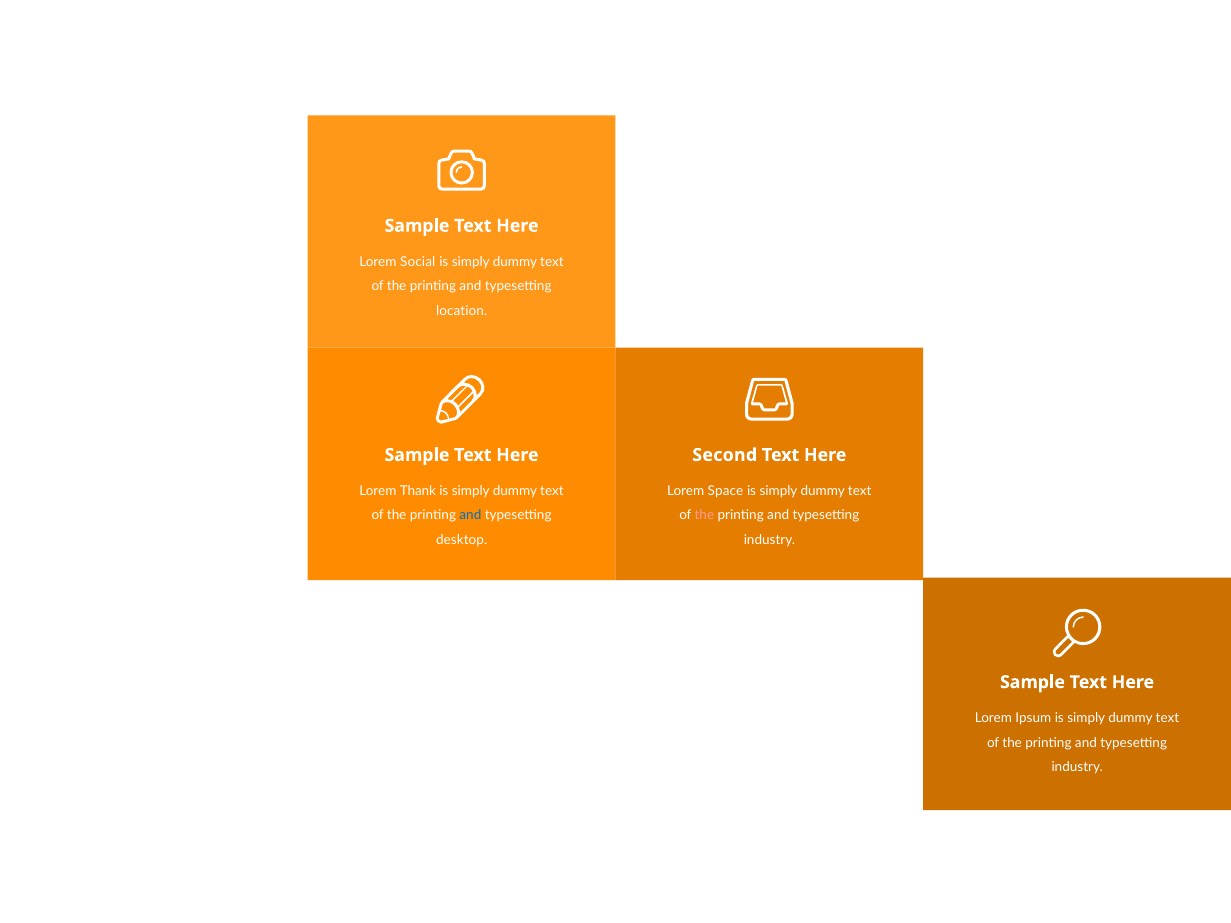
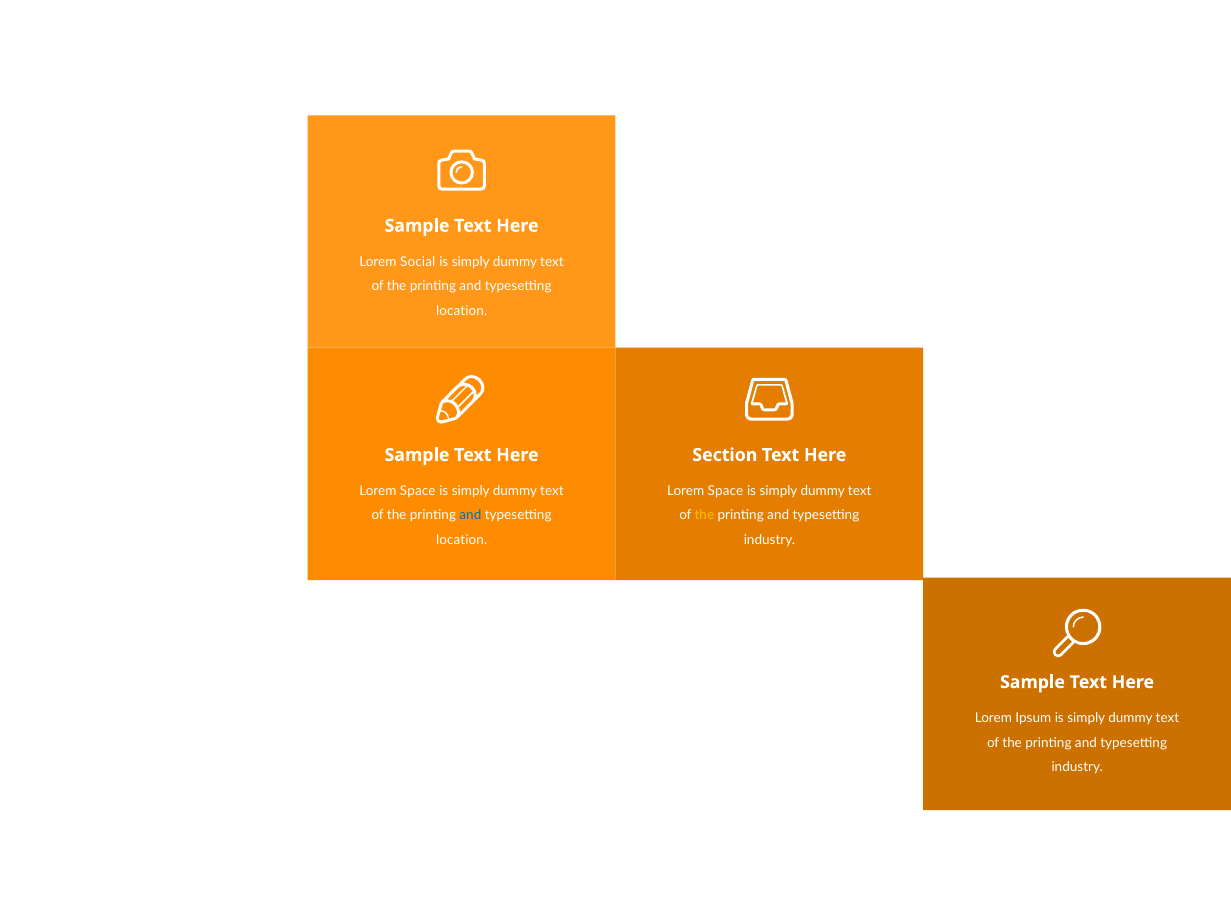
Second: Second -> Section
Thank at (418, 491): Thank -> Space
the at (704, 516) colour: pink -> yellow
desktop at (462, 540): desktop -> location
